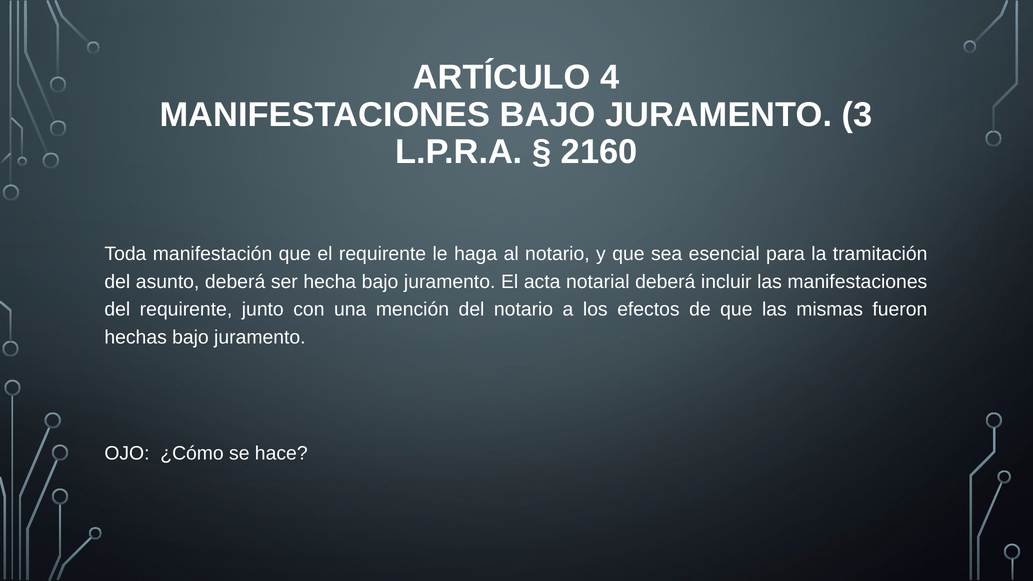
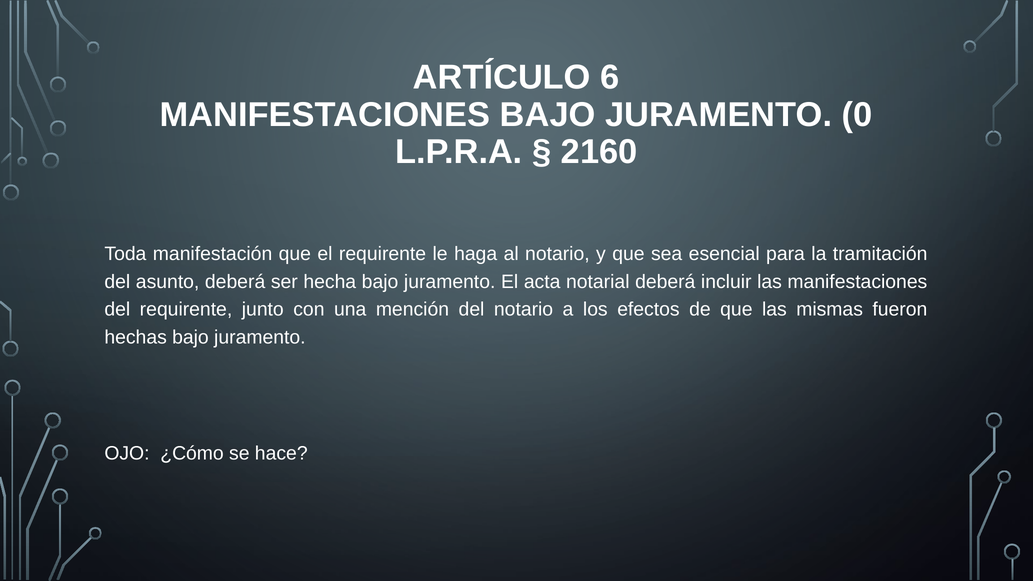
4: 4 -> 6
3: 3 -> 0
